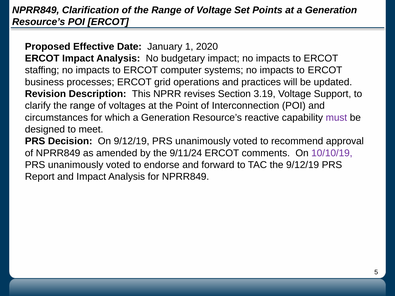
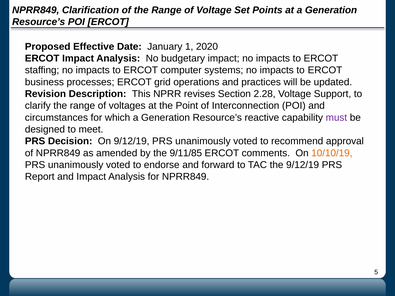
3.19: 3.19 -> 2.28
9/11/24: 9/11/24 -> 9/11/85
10/10/19 colour: purple -> orange
